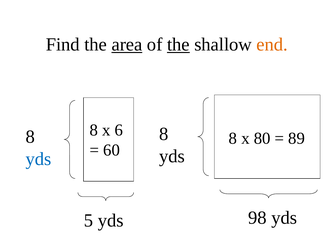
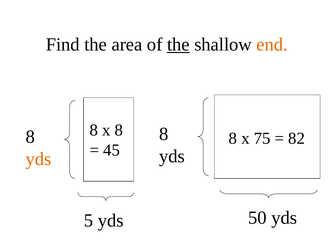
area underline: present -> none
x 6: 6 -> 8
80: 80 -> 75
89: 89 -> 82
60: 60 -> 45
yds at (38, 159) colour: blue -> orange
98: 98 -> 50
